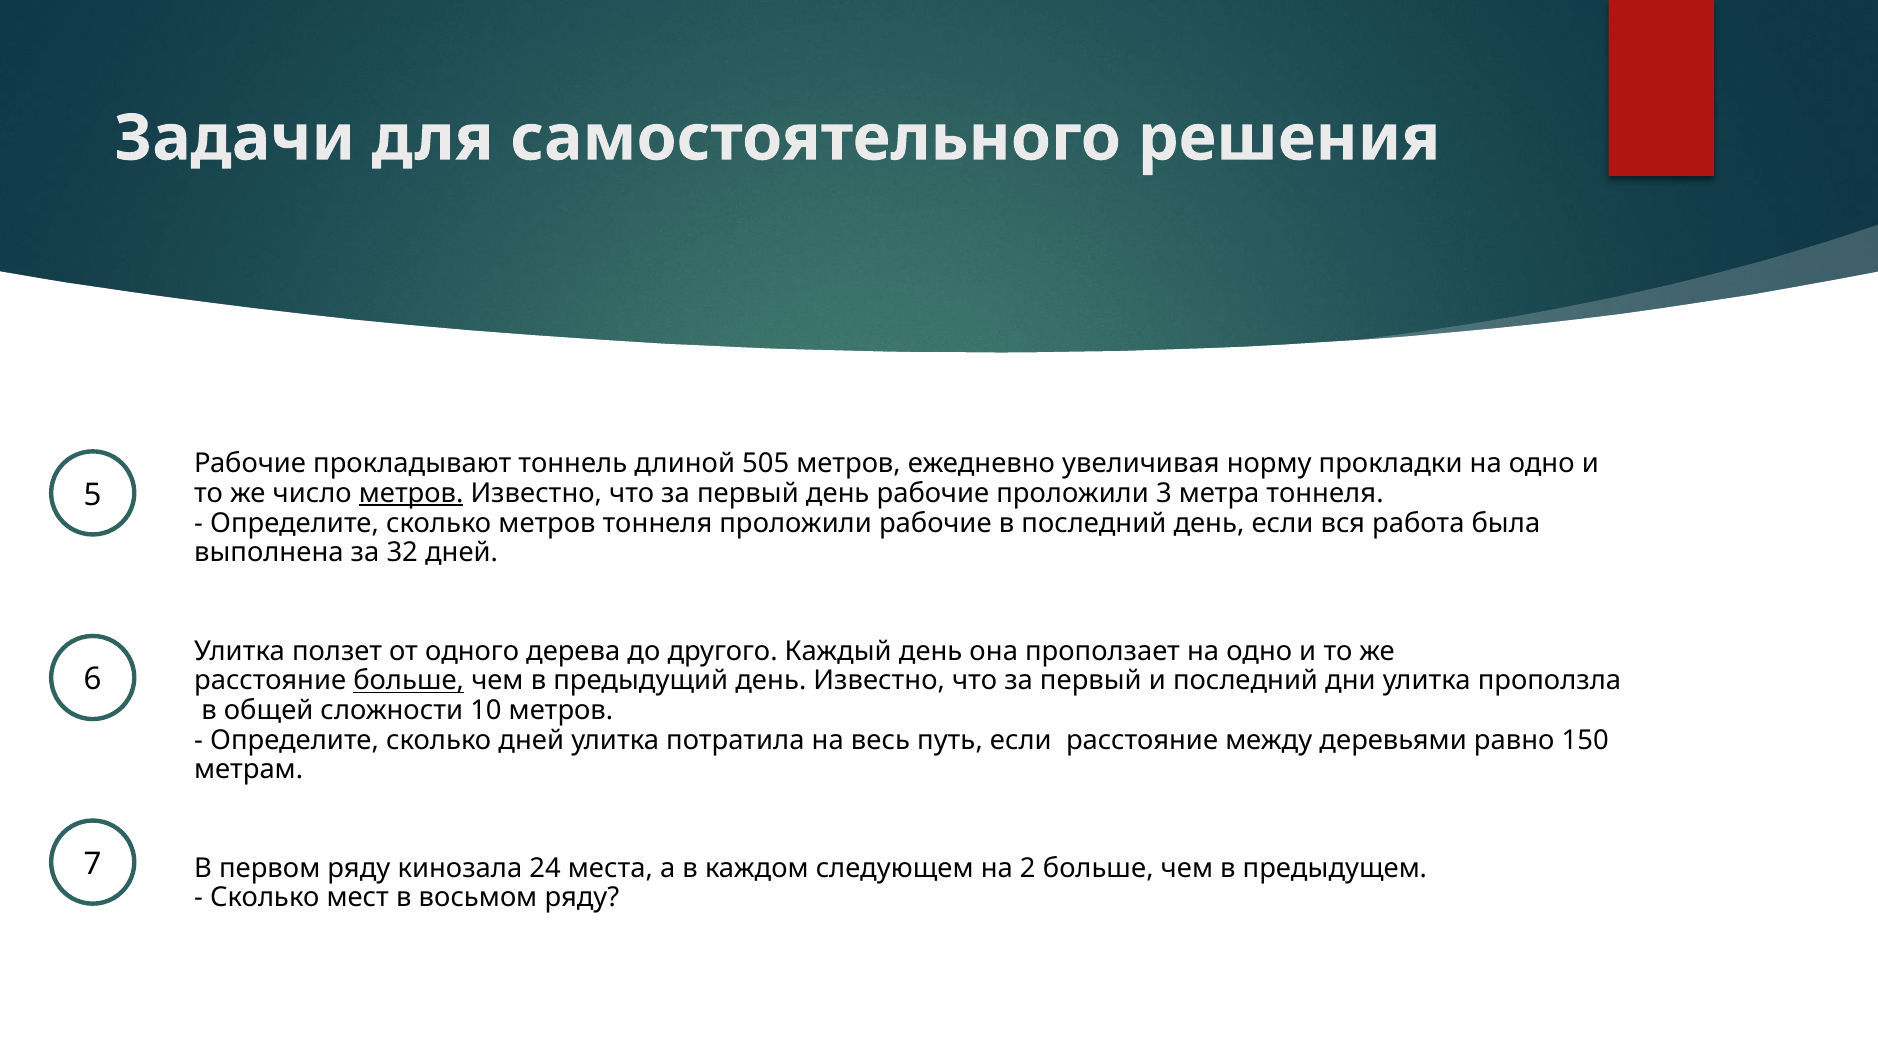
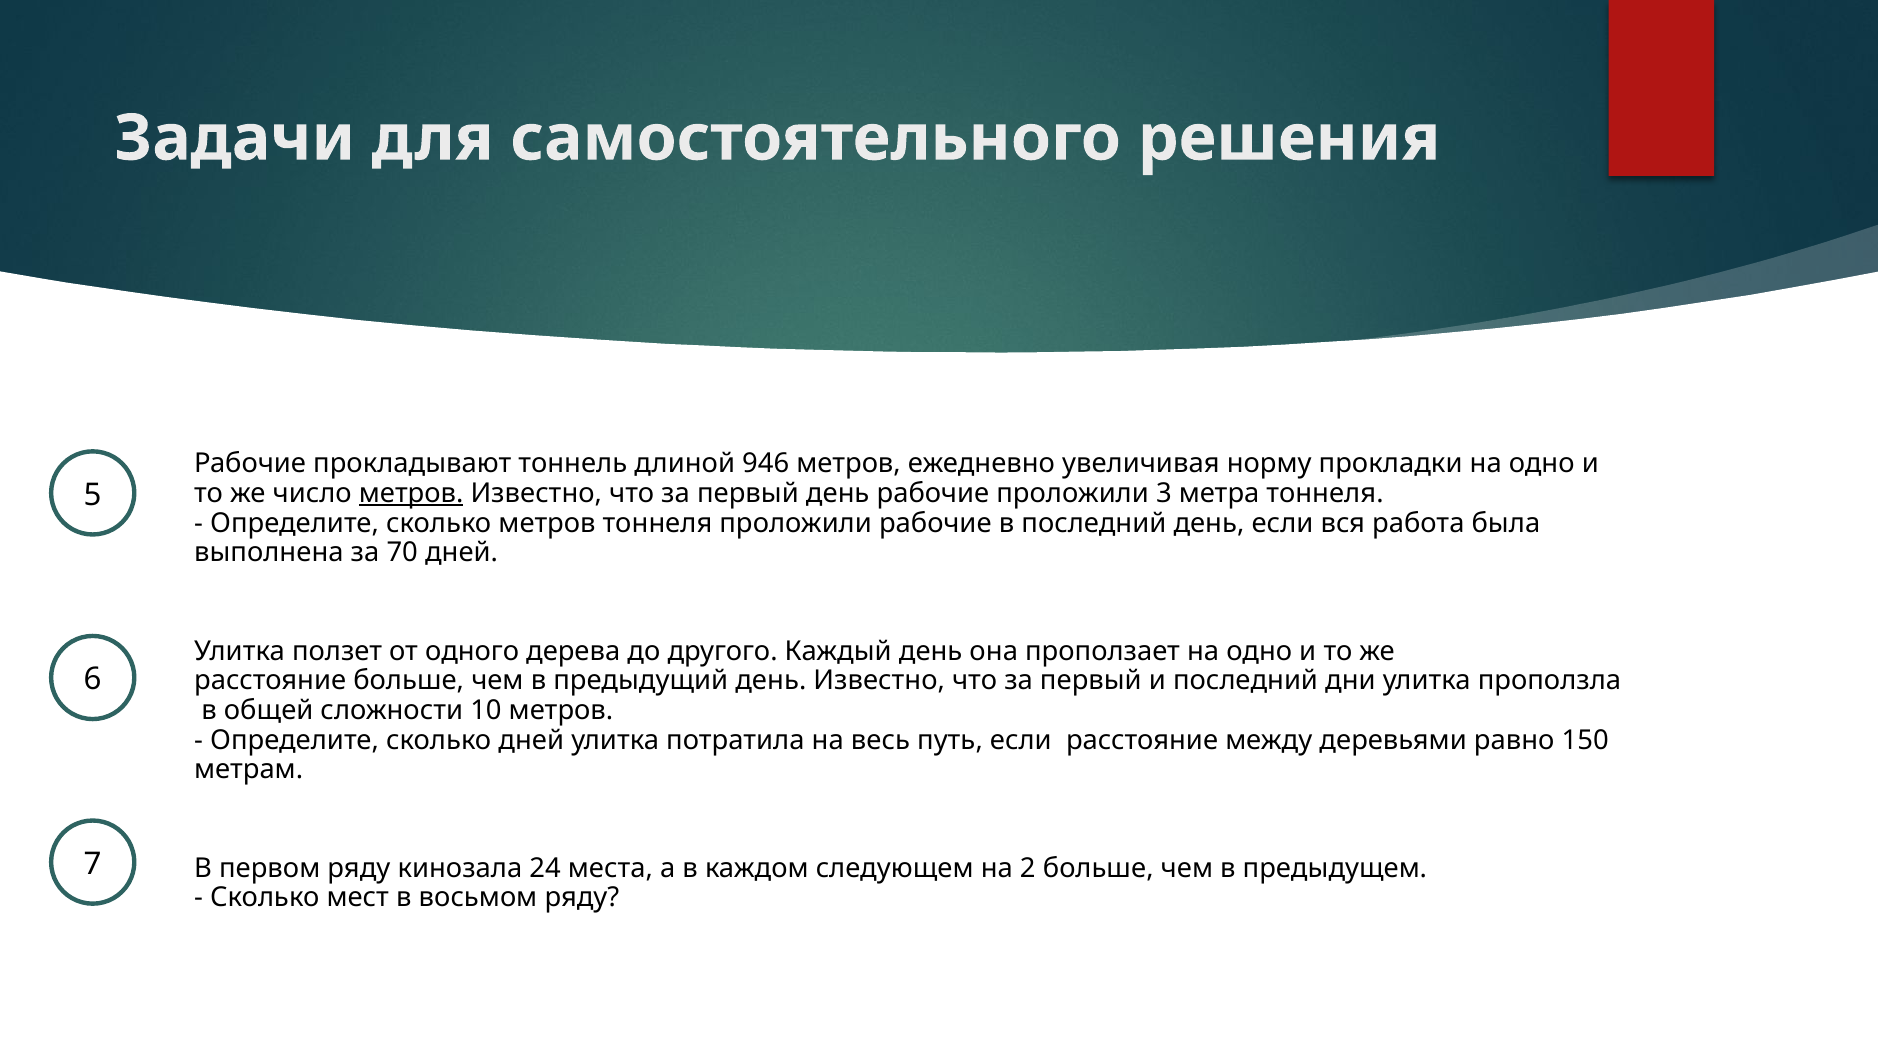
505: 505 -> 946
32: 32 -> 70
больше at (409, 681) underline: present -> none
